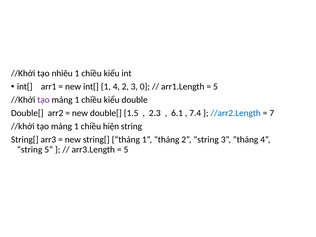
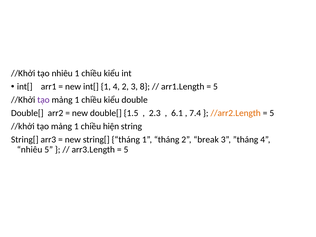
0: 0 -> 8
//arr2.Length colour: blue -> orange
7 at (272, 113): 7 -> 5
2 string: string -> break
string at (30, 150): string -> nhiêu
